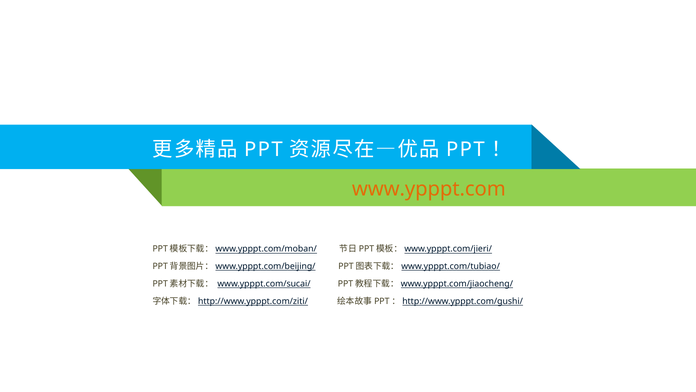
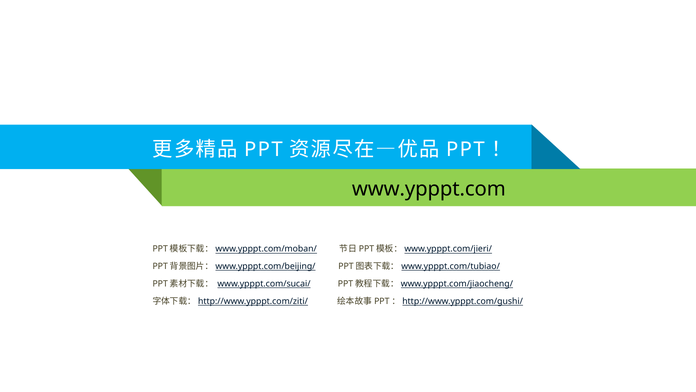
www.ypppt.com colour: orange -> black
